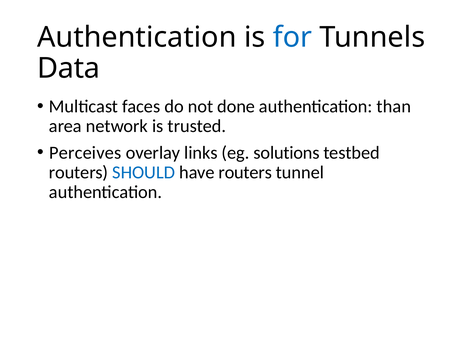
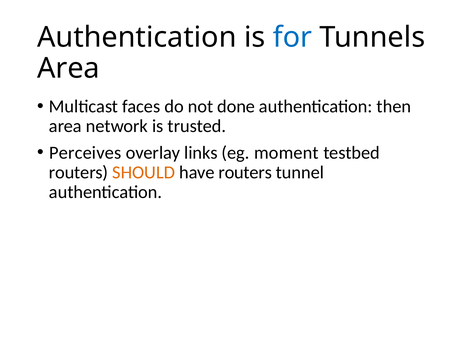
Data at (69, 68): Data -> Area
than: than -> then
solutions: solutions -> moment
SHOULD colour: blue -> orange
